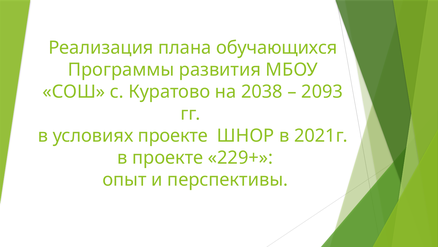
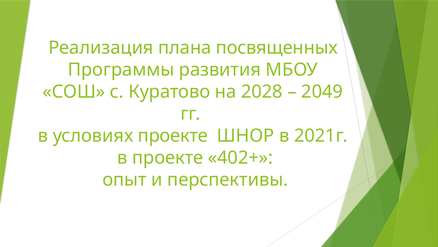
обучающихся: обучающихся -> посвященных
2038: 2038 -> 2028
2093: 2093 -> 2049
229+: 229+ -> 402+
